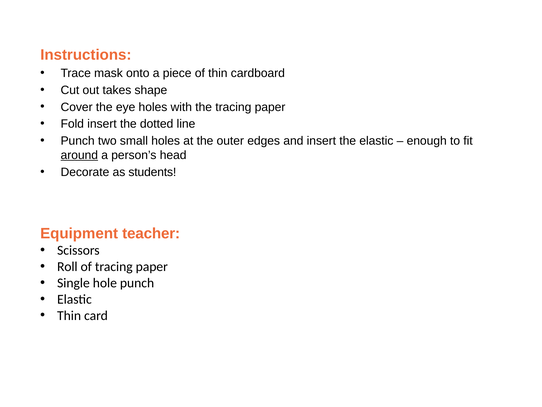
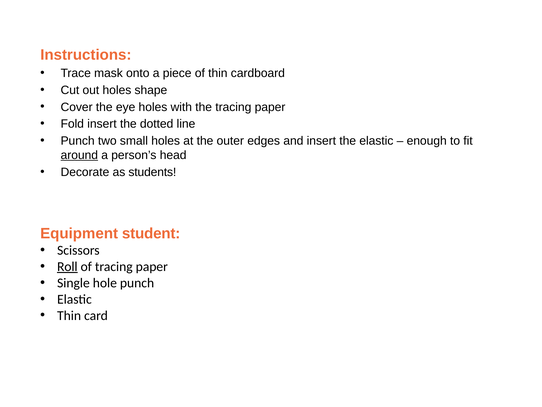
out takes: takes -> holes
teacher: teacher -> student
Roll underline: none -> present
